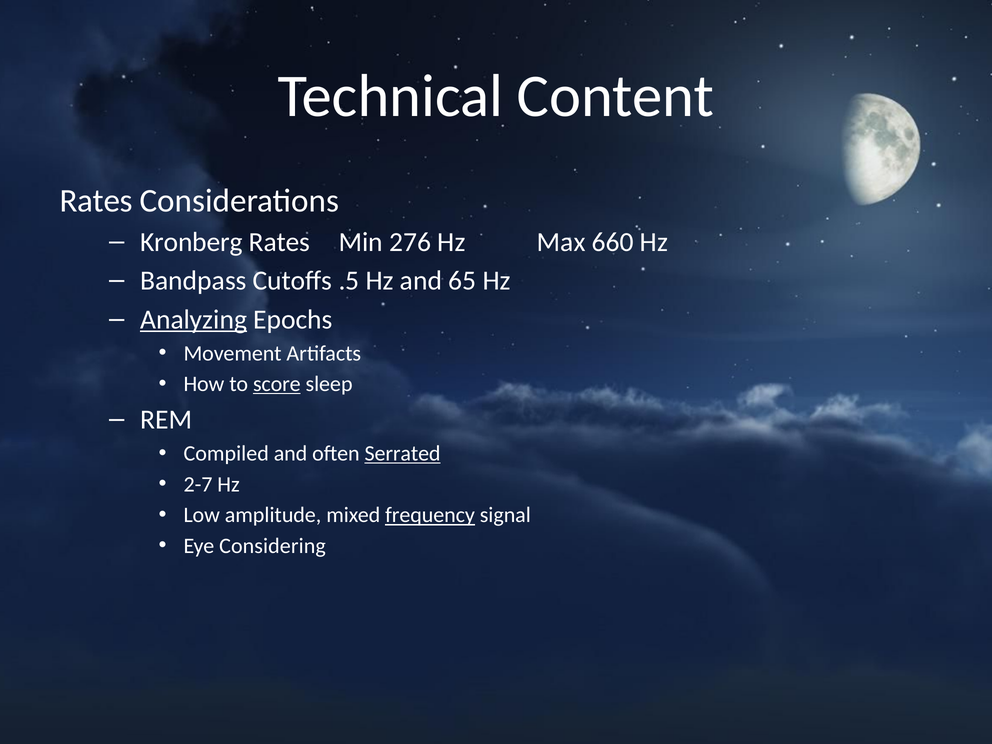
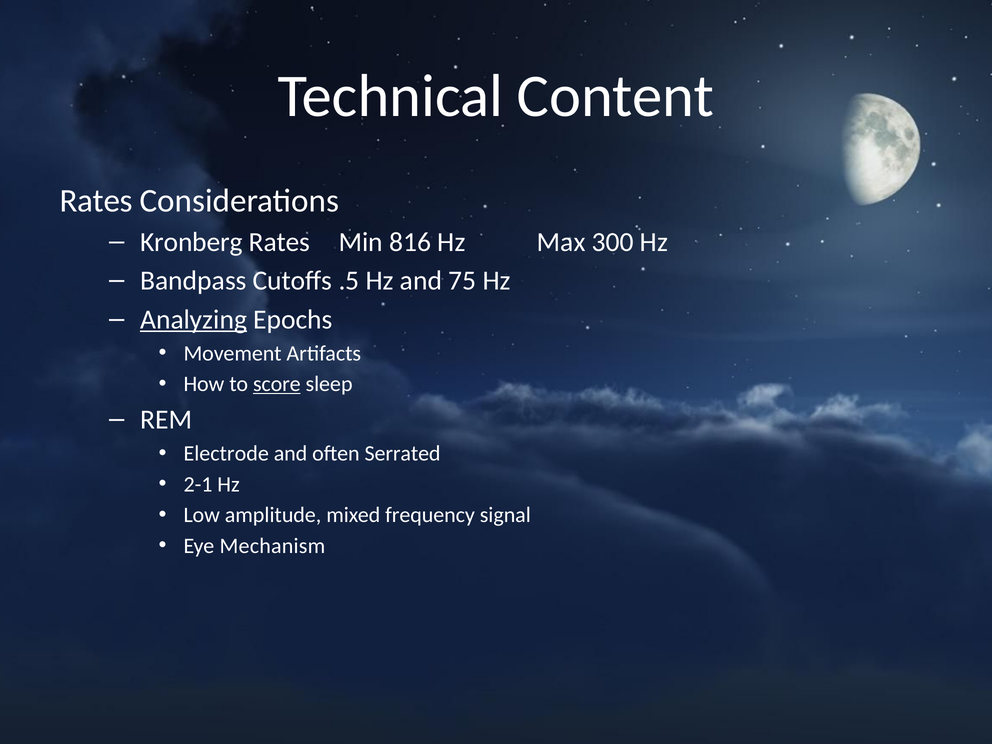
276: 276 -> 816
660: 660 -> 300
65: 65 -> 75
Compiled: Compiled -> Electrode
Serrated underline: present -> none
2-7: 2-7 -> 2-1
frequency underline: present -> none
Considering: Considering -> Mechanism
